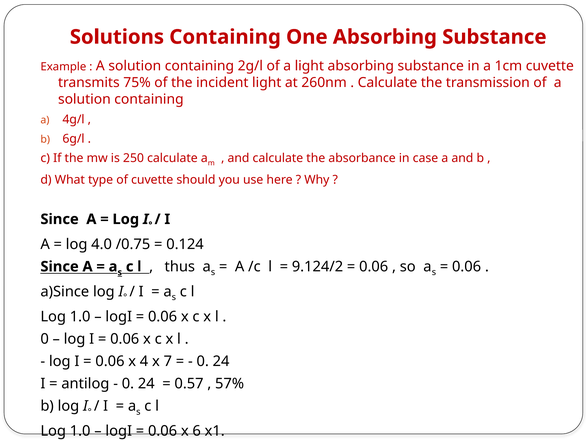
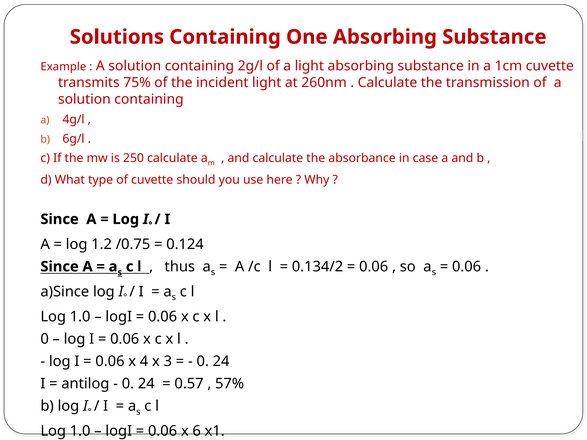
4.0: 4.0 -> 1.2
9.124/2: 9.124/2 -> 0.134/2
7: 7 -> 3
